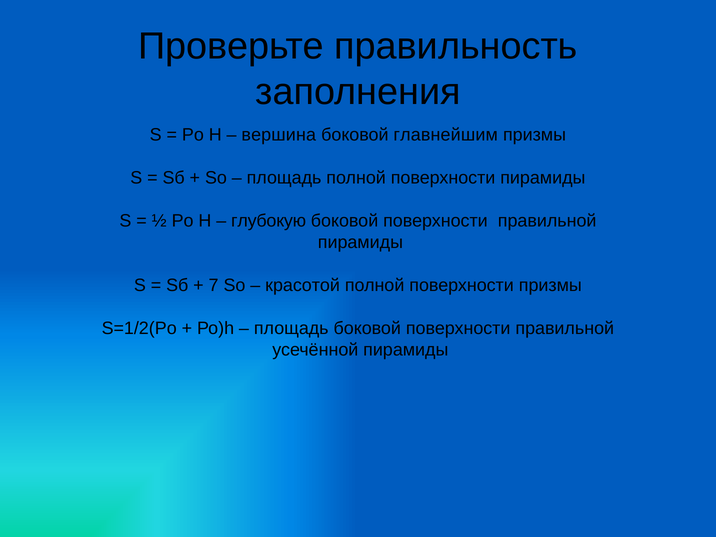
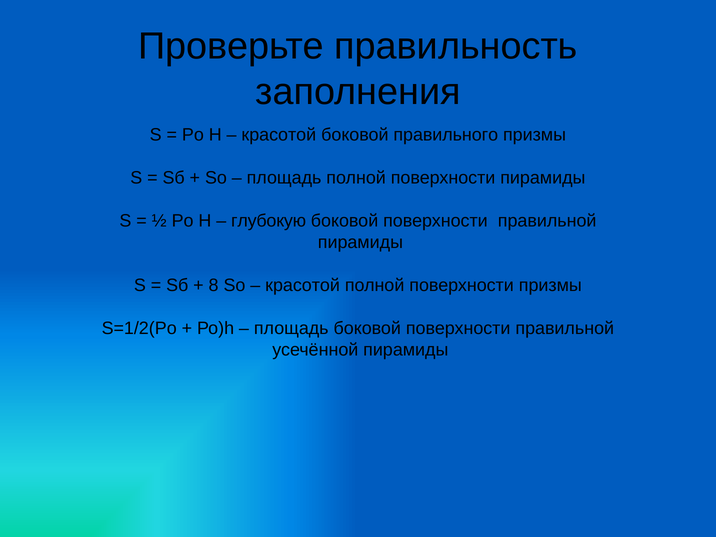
вершина at (279, 135): вершина -> красотой
главнейшим: главнейшим -> правильного
7: 7 -> 8
